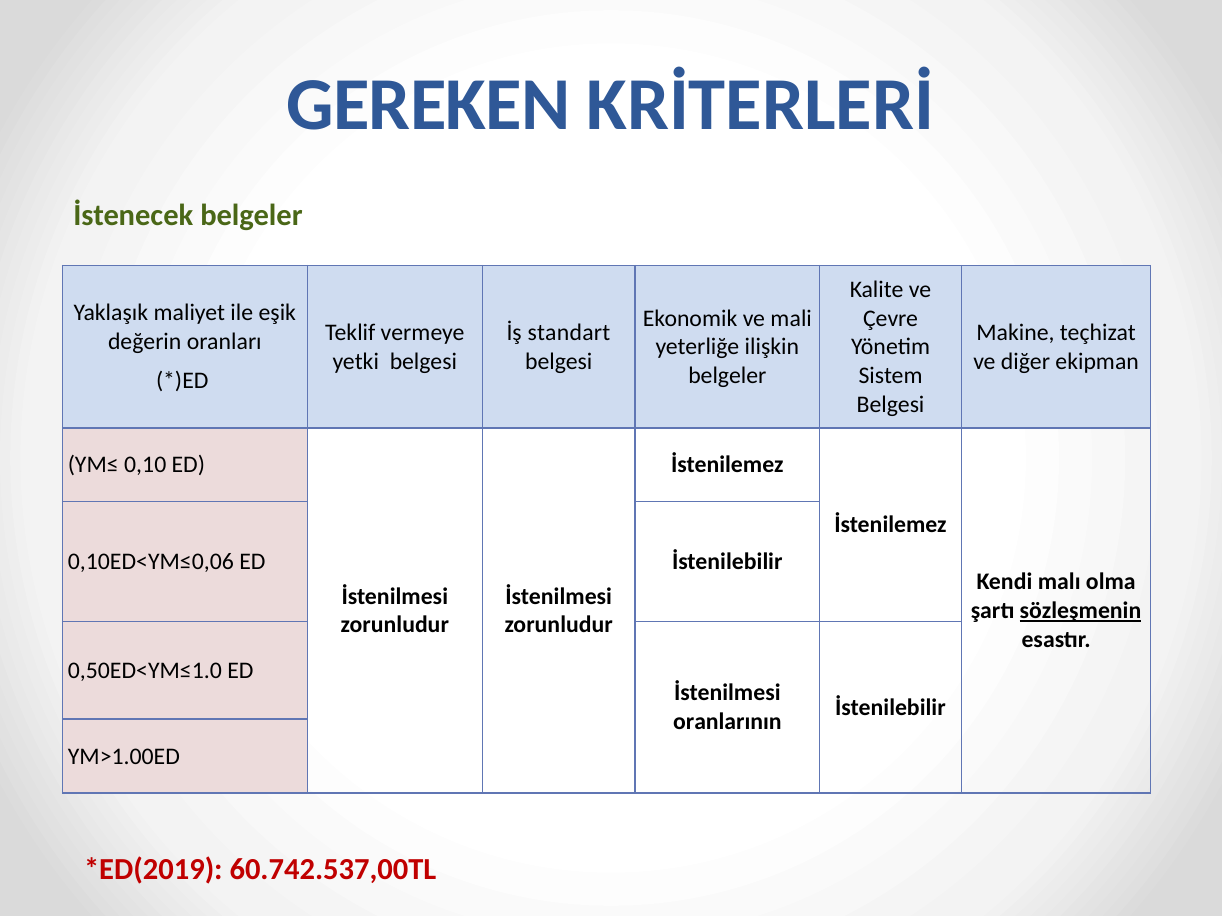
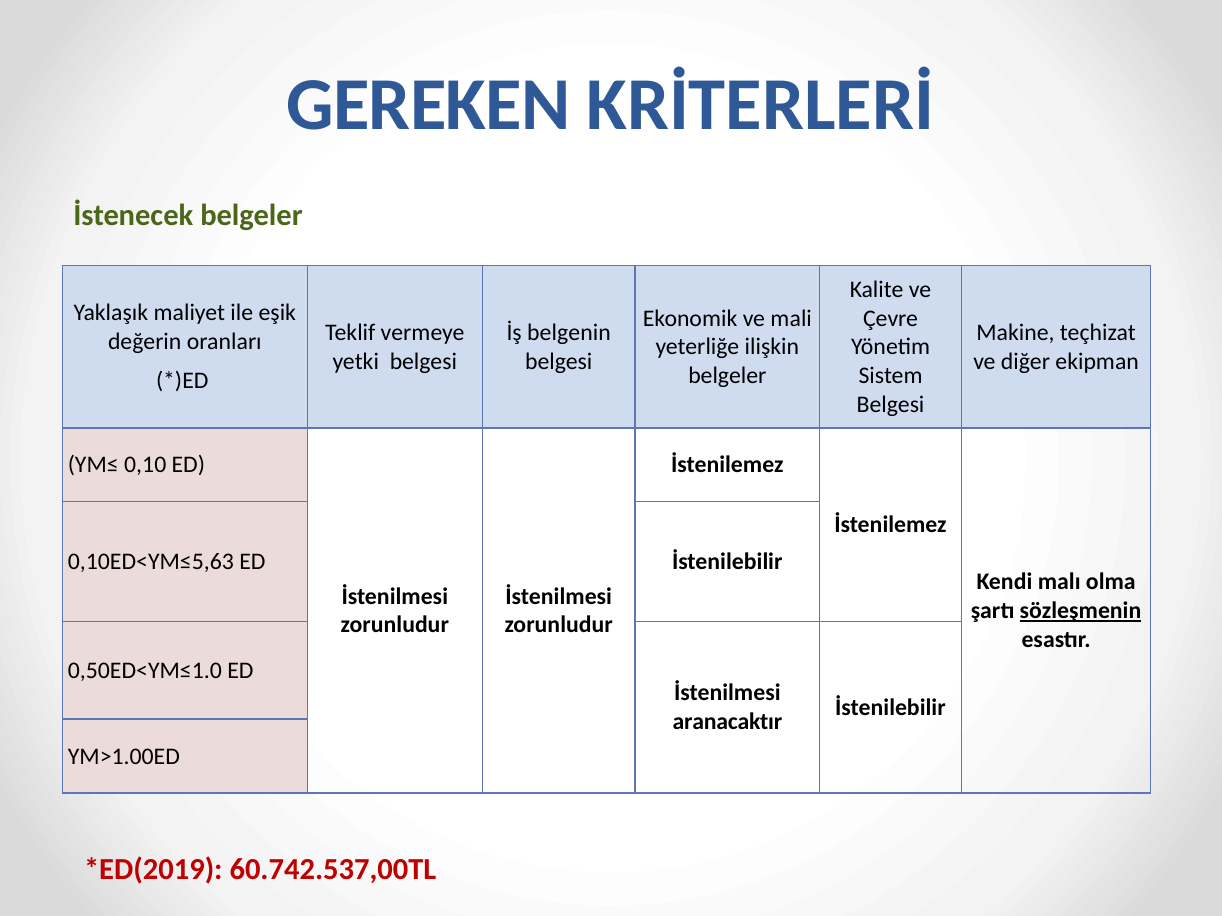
standart: standart -> belgenin
0,10ED<YM≤0,06: 0,10ED<YM≤0,06 -> 0,10ED<YM≤5,63
oranlarının: oranlarının -> aranacaktır
